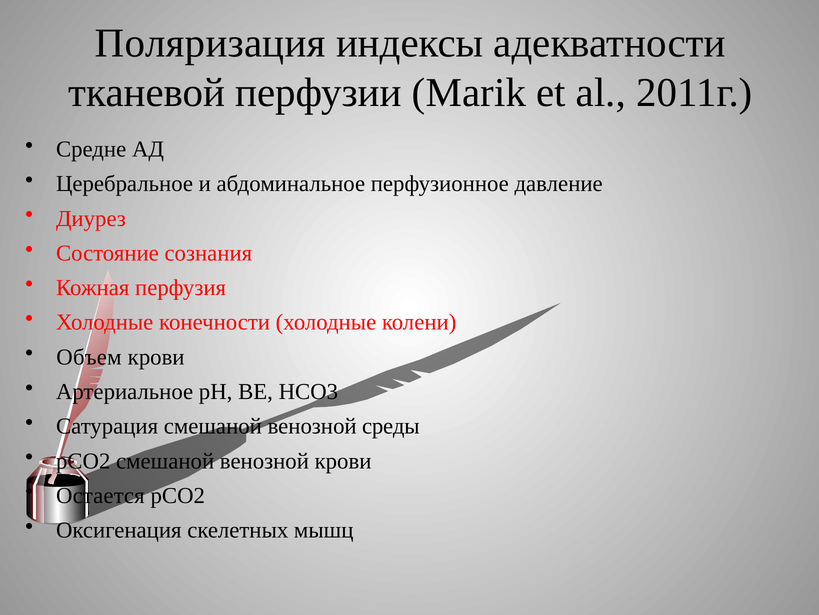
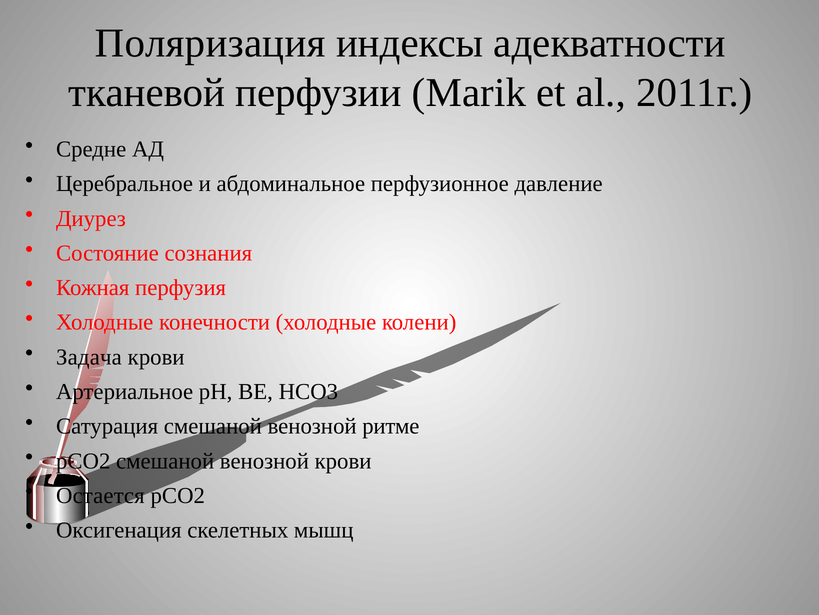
Объем: Объем -> Задача
среды: среды -> ритме
